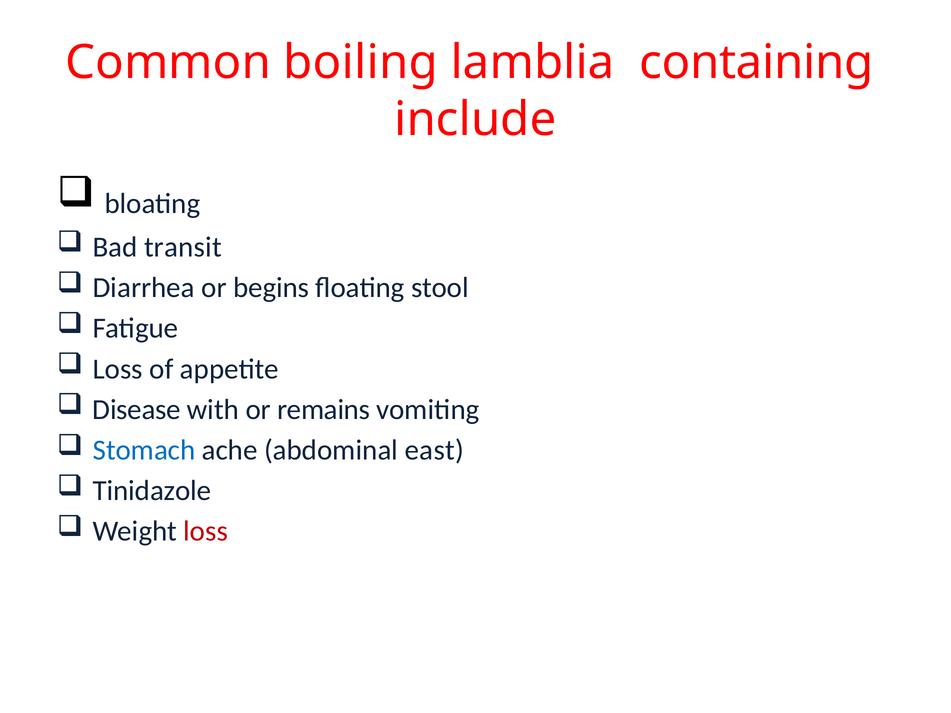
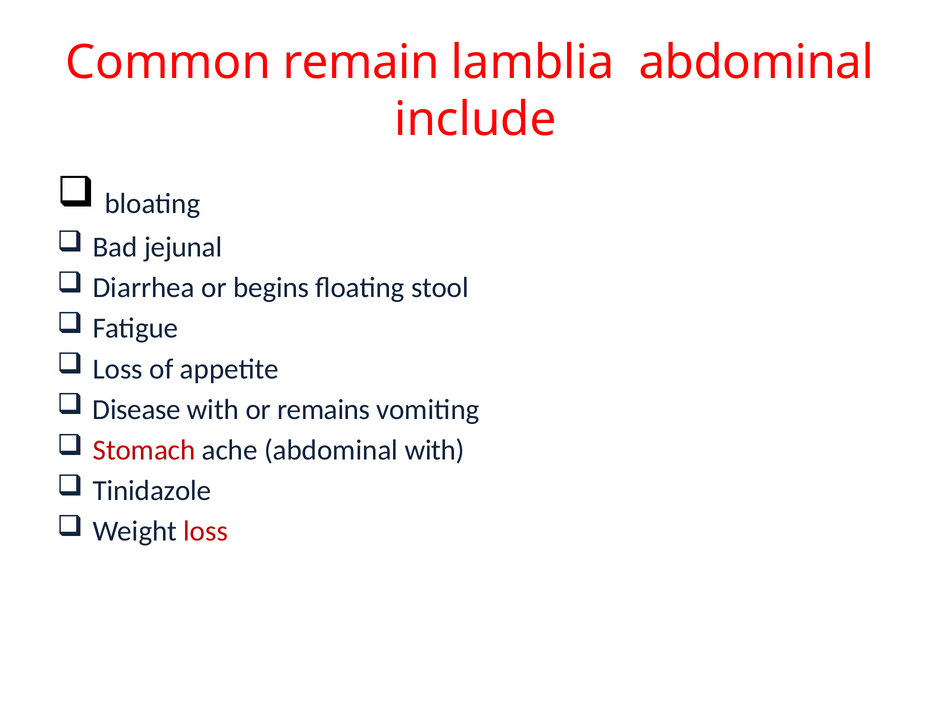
boiling: boiling -> remain
lamblia containing: containing -> abdominal
transit: transit -> jejunal
Stomach colour: blue -> red
abdominal east: east -> with
